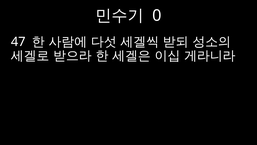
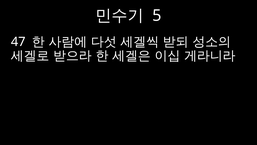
0: 0 -> 5
